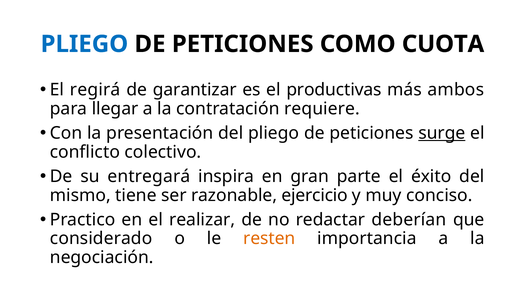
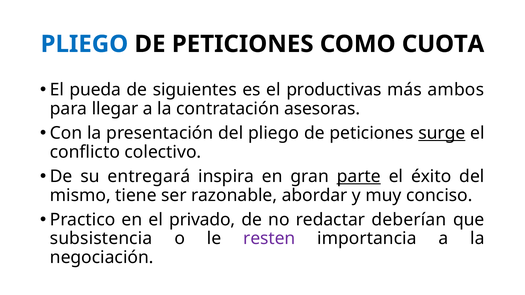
regirá: regirá -> pueda
garantizar: garantizar -> siguientes
requiere: requiere -> asesoras
parte underline: none -> present
ejercicio: ejercicio -> abordar
realizar: realizar -> privado
considerado: considerado -> subsistencia
resten colour: orange -> purple
